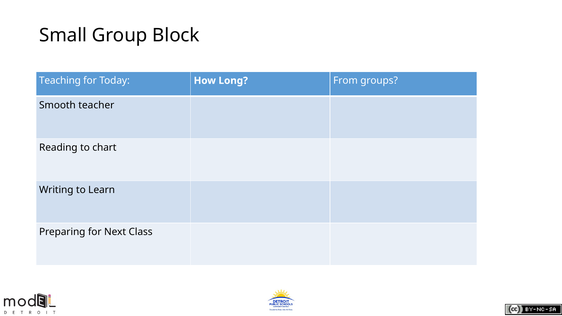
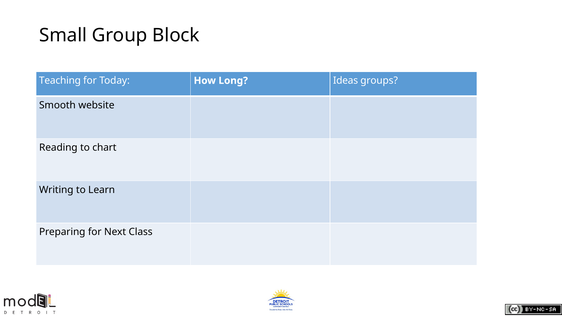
From: From -> Ideas
teacher: teacher -> website
